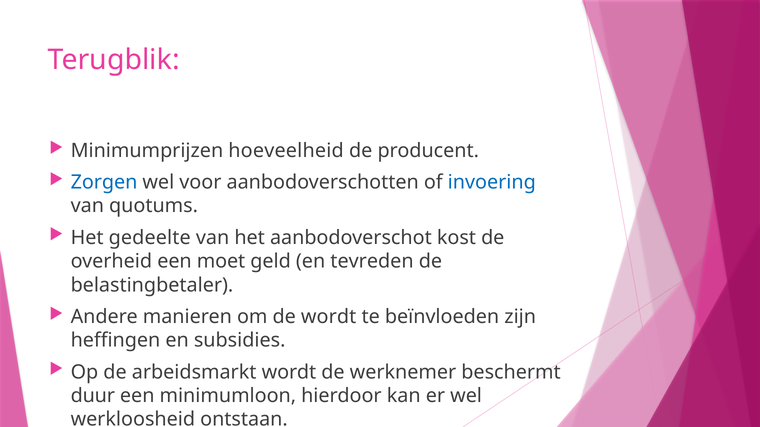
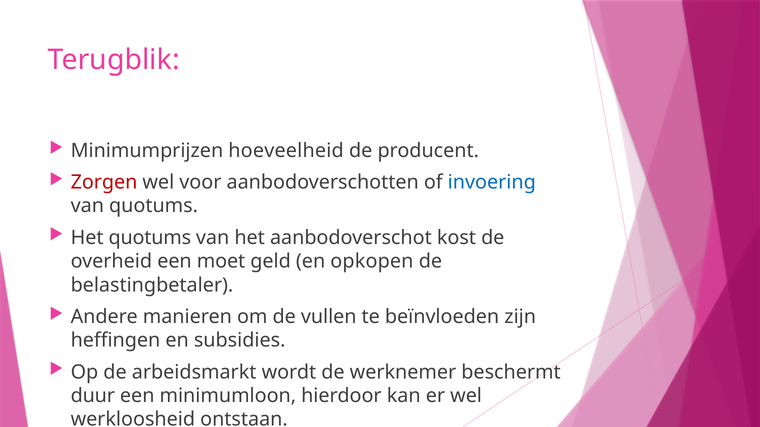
Zorgen colour: blue -> red
Het gedeelte: gedeelte -> quotums
tevreden: tevreden -> opkopen
de wordt: wordt -> vullen
